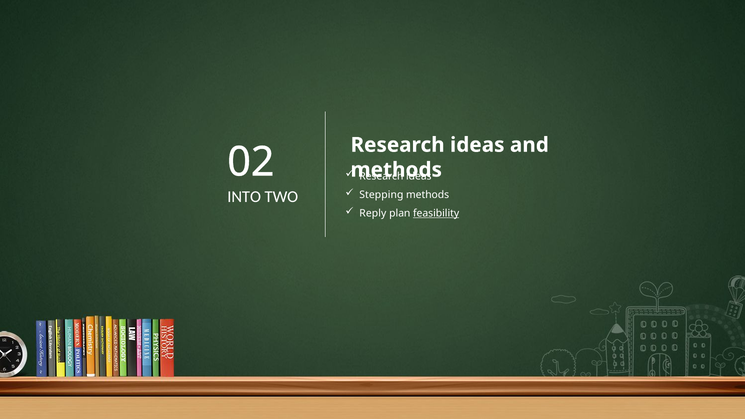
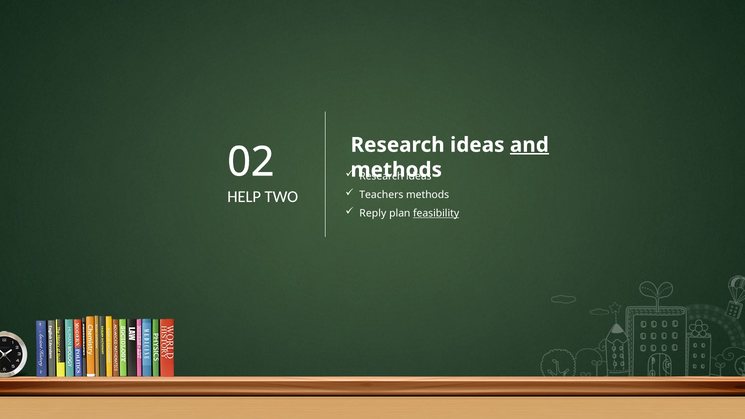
and underline: none -> present
Stepping: Stepping -> Teachers
INTO: INTO -> HELP
